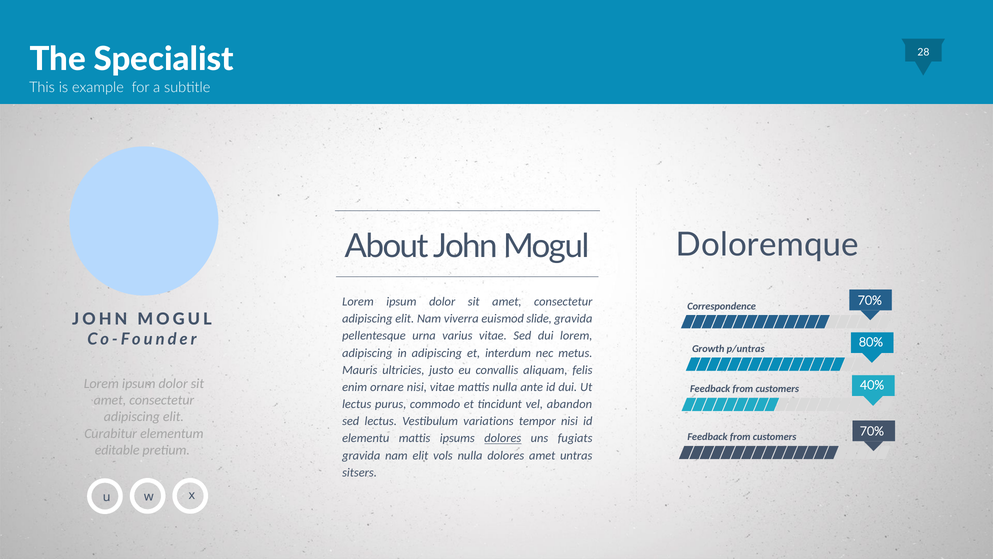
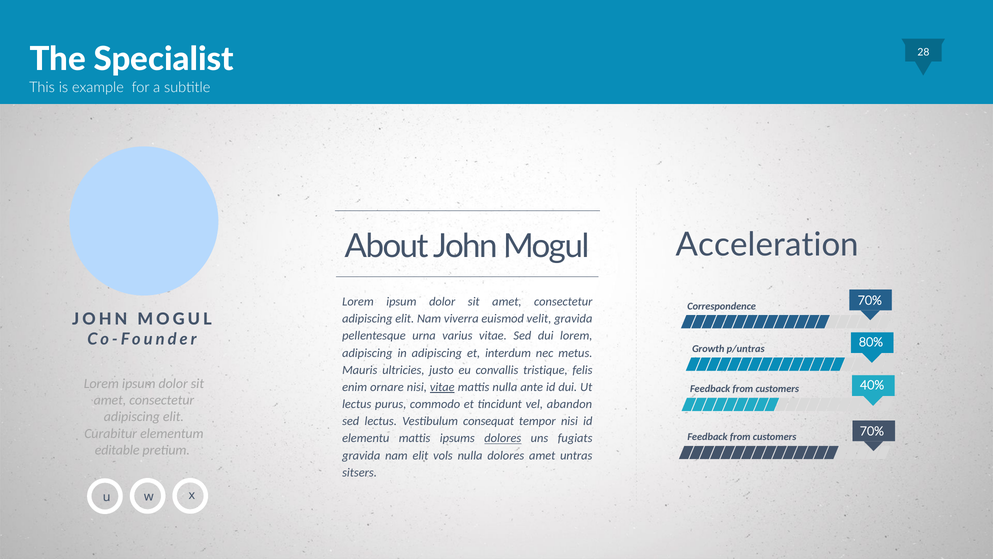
Doloremque: Doloremque -> Acceleration
slide: slide -> velit
aliquam: aliquam -> tristique
vitae at (442, 387) underline: none -> present
variations: variations -> consequat
